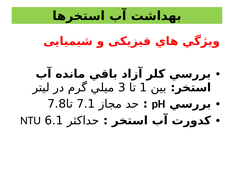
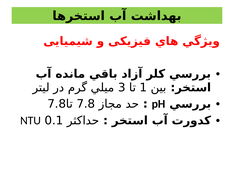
7.1 at (86, 104): 7.1 -> 7.8
6.1: 6.1 -> 0.1
